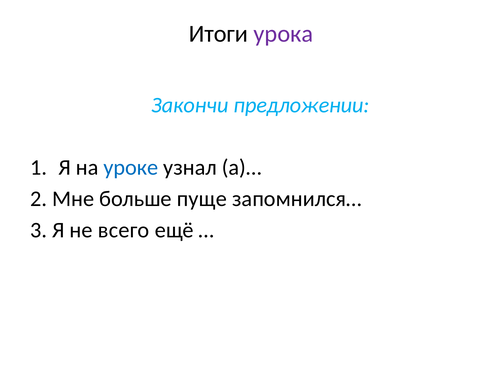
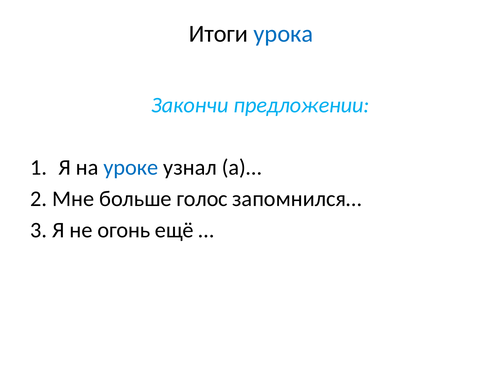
урока colour: purple -> blue
пуще: пуще -> голос
всего: всего -> огонь
